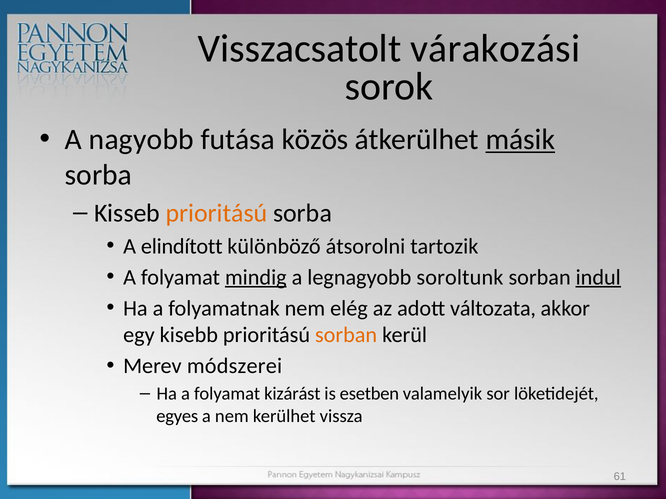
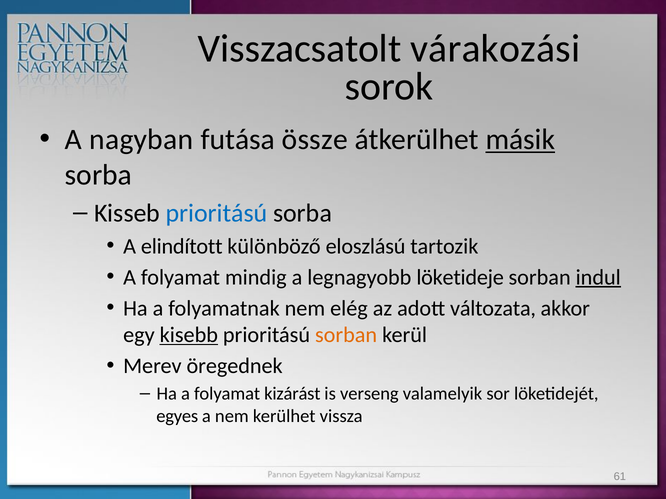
nagyobb: nagyobb -> nagyban
közös: közös -> össze
prioritású at (217, 213) colour: orange -> blue
átsorolni: átsorolni -> eloszlású
mindig underline: present -> none
soroltunk: soroltunk -> löketideje
kisebb underline: none -> present
módszerei: módszerei -> öregednek
esetben: esetben -> verseng
